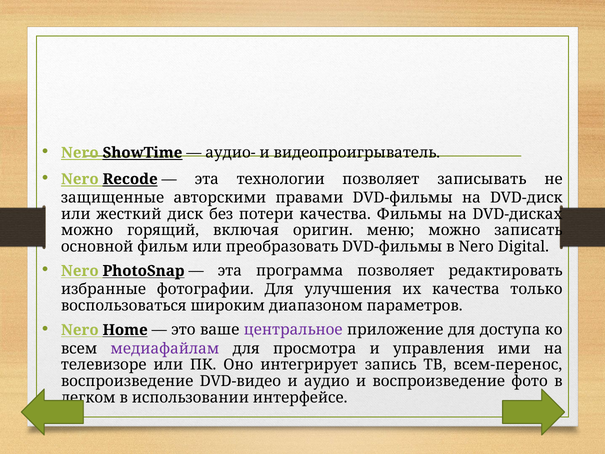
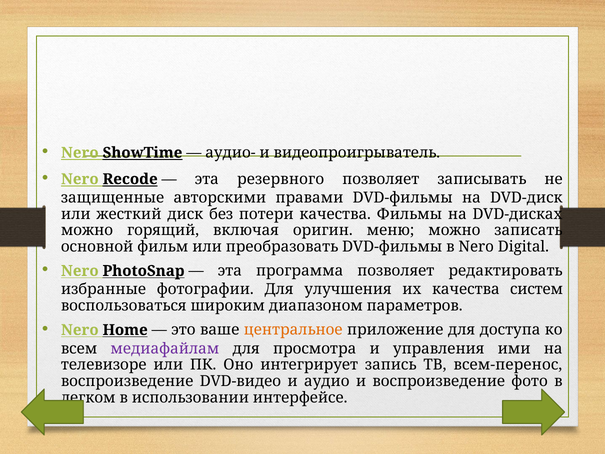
технологии: технологии -> резервного
только: только -> систем
центральное colour: purple -> orange
